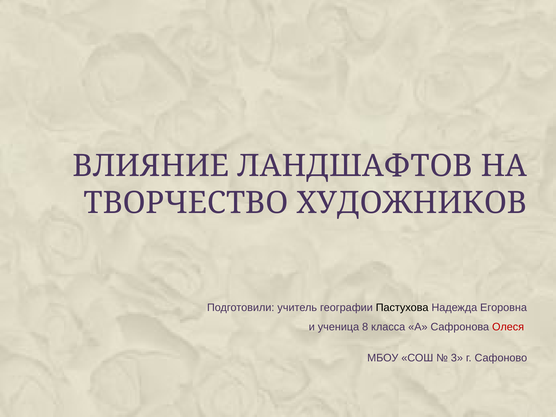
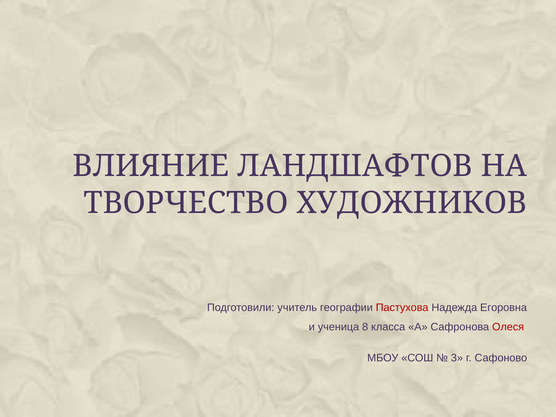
Пастухова colour: black -> red
